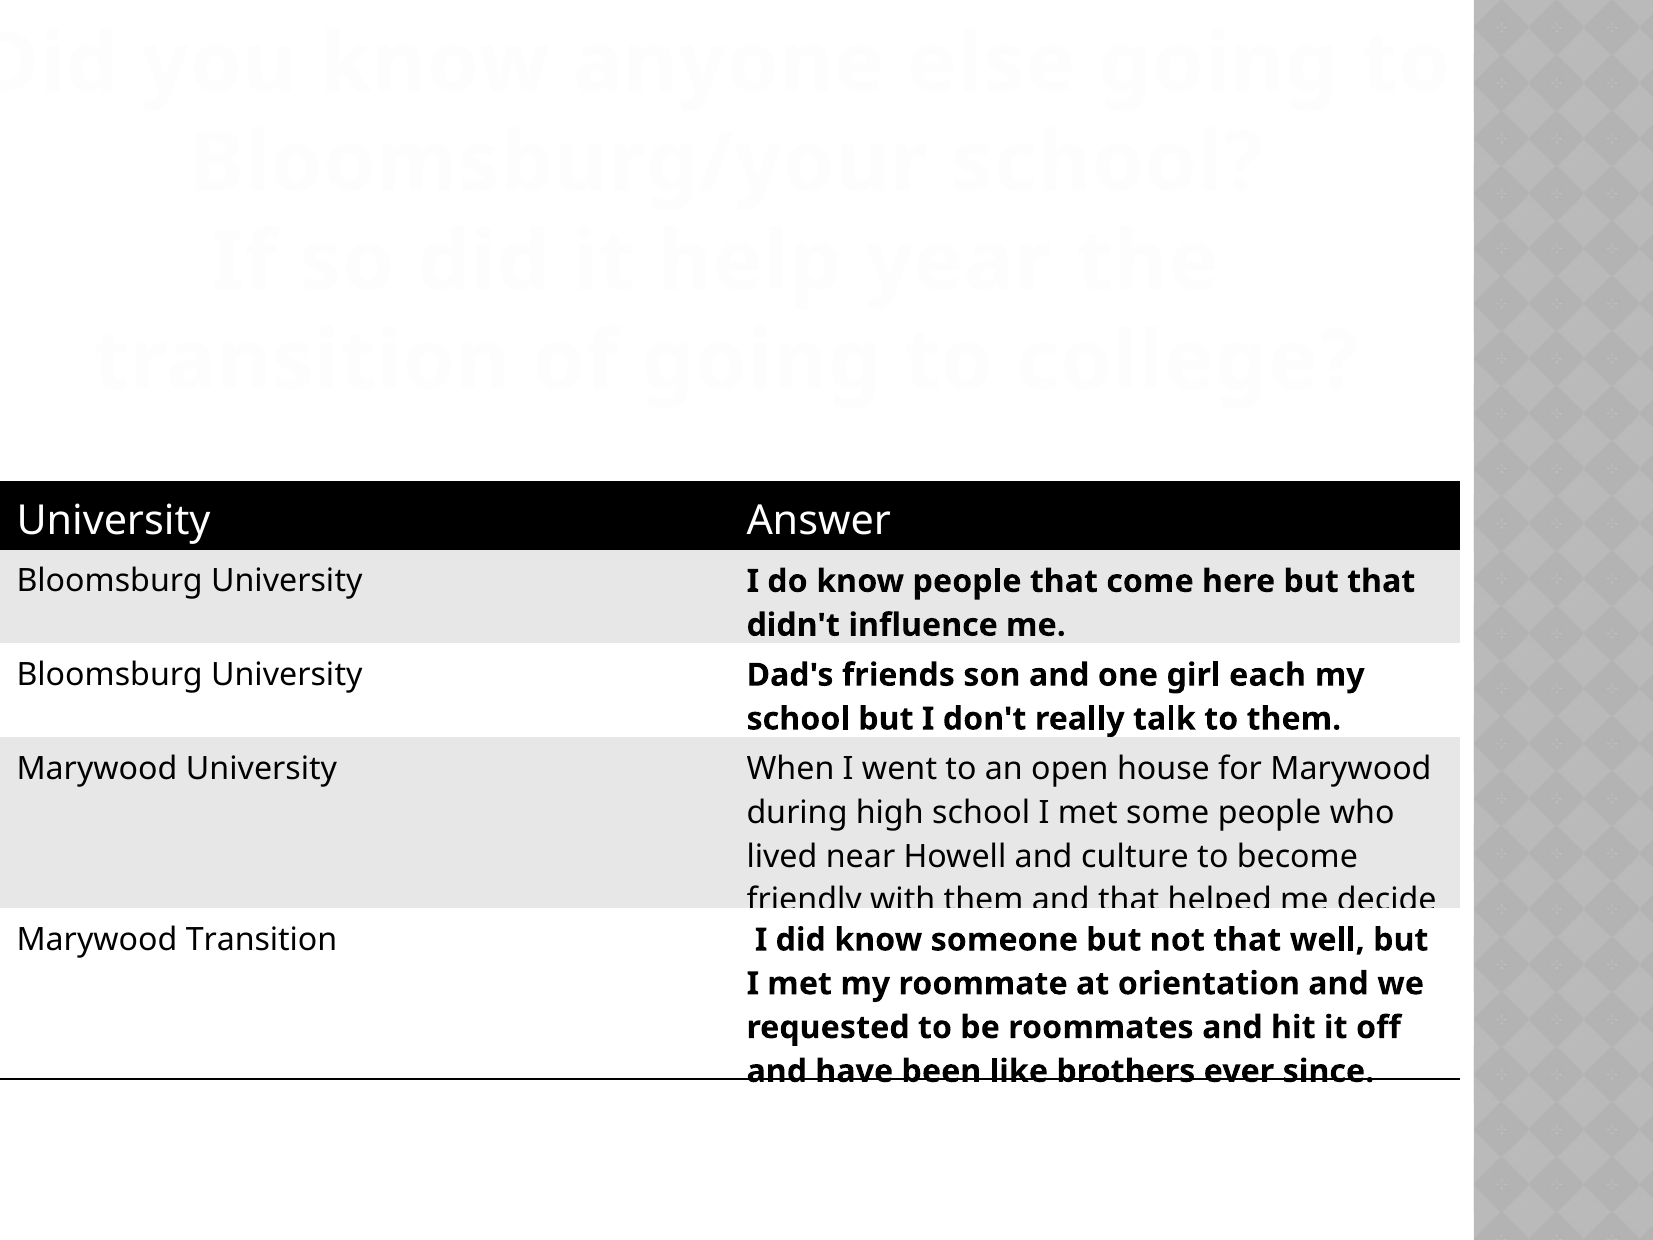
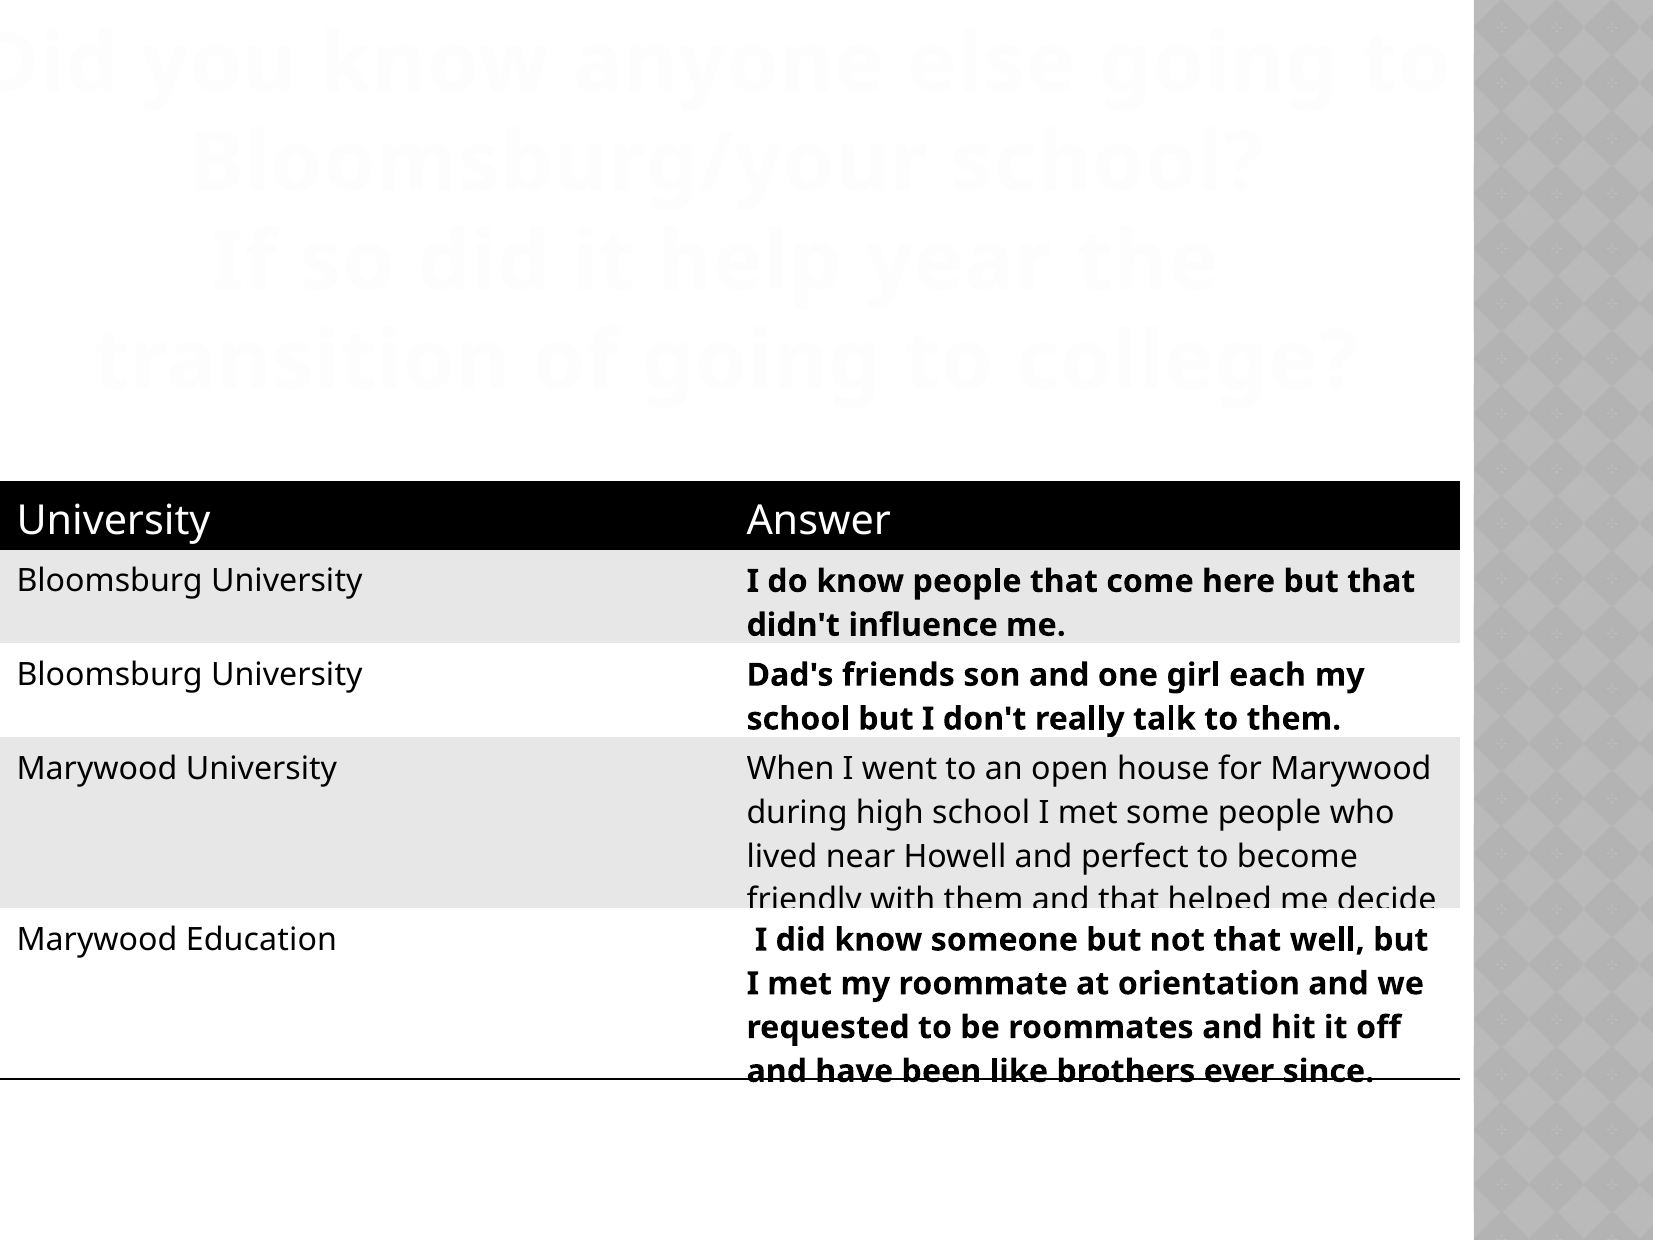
culture: culture -> perfect
Marywood Transition: Transition -> Education
